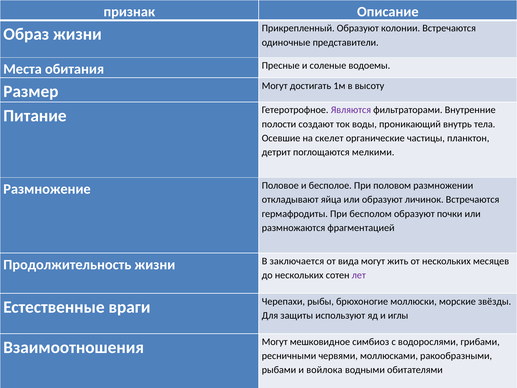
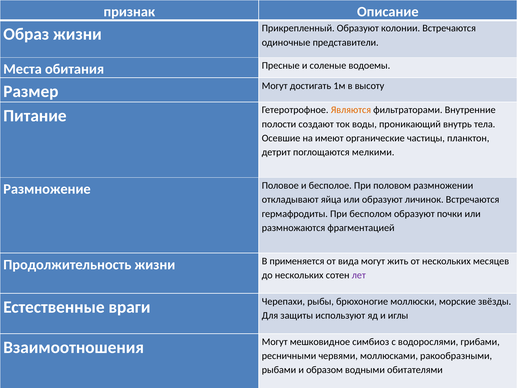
Являются colour: purple -> orange
скелет: скелет -> имеют
заключается: заключается -> применяется
войлока: войлока -> образом
